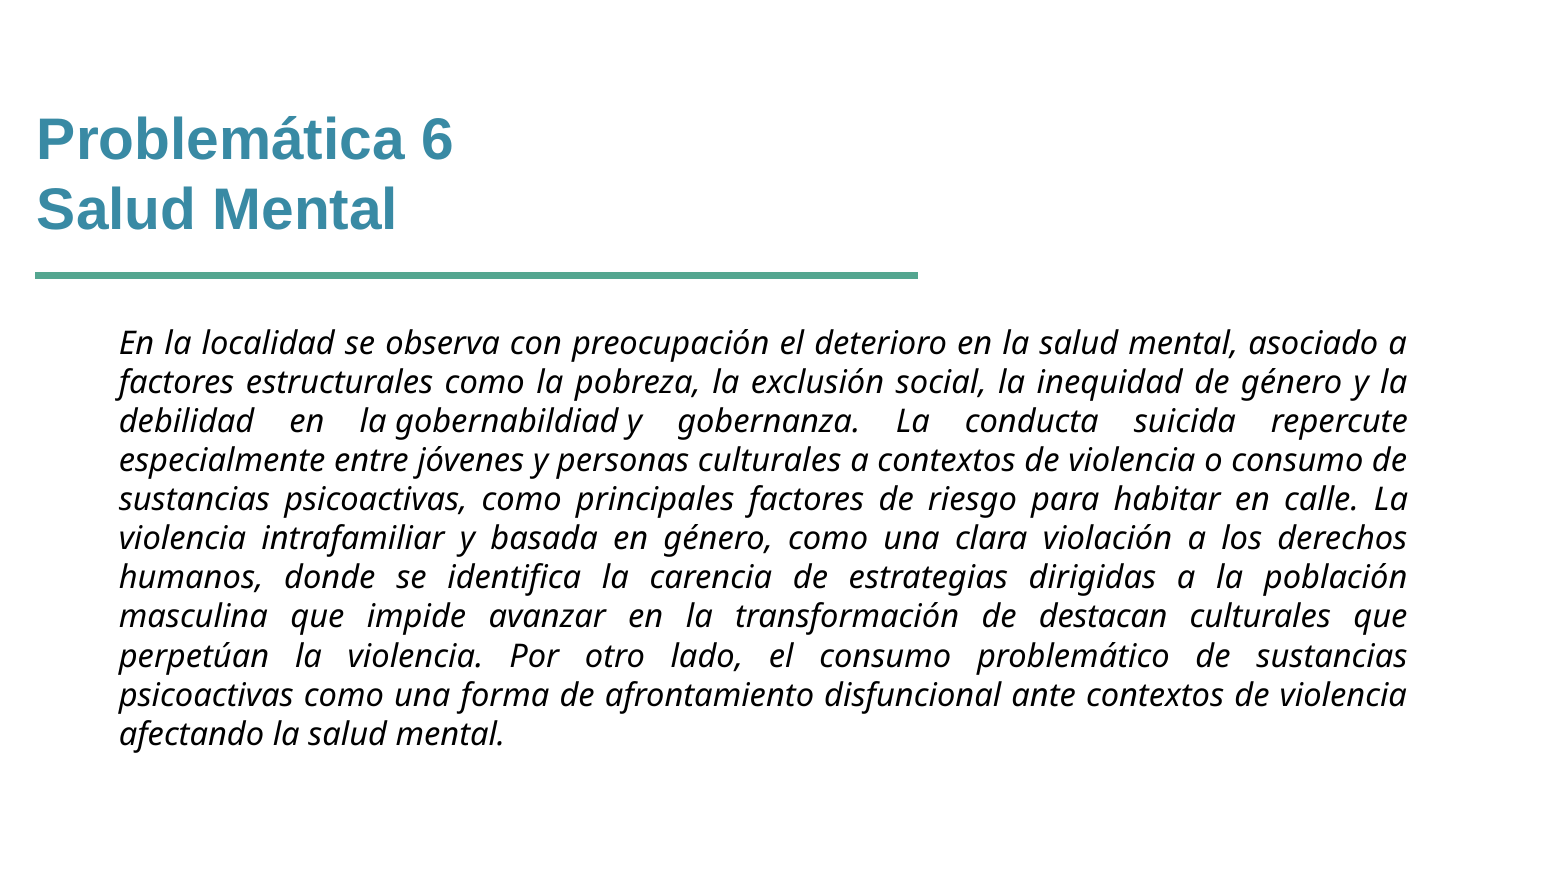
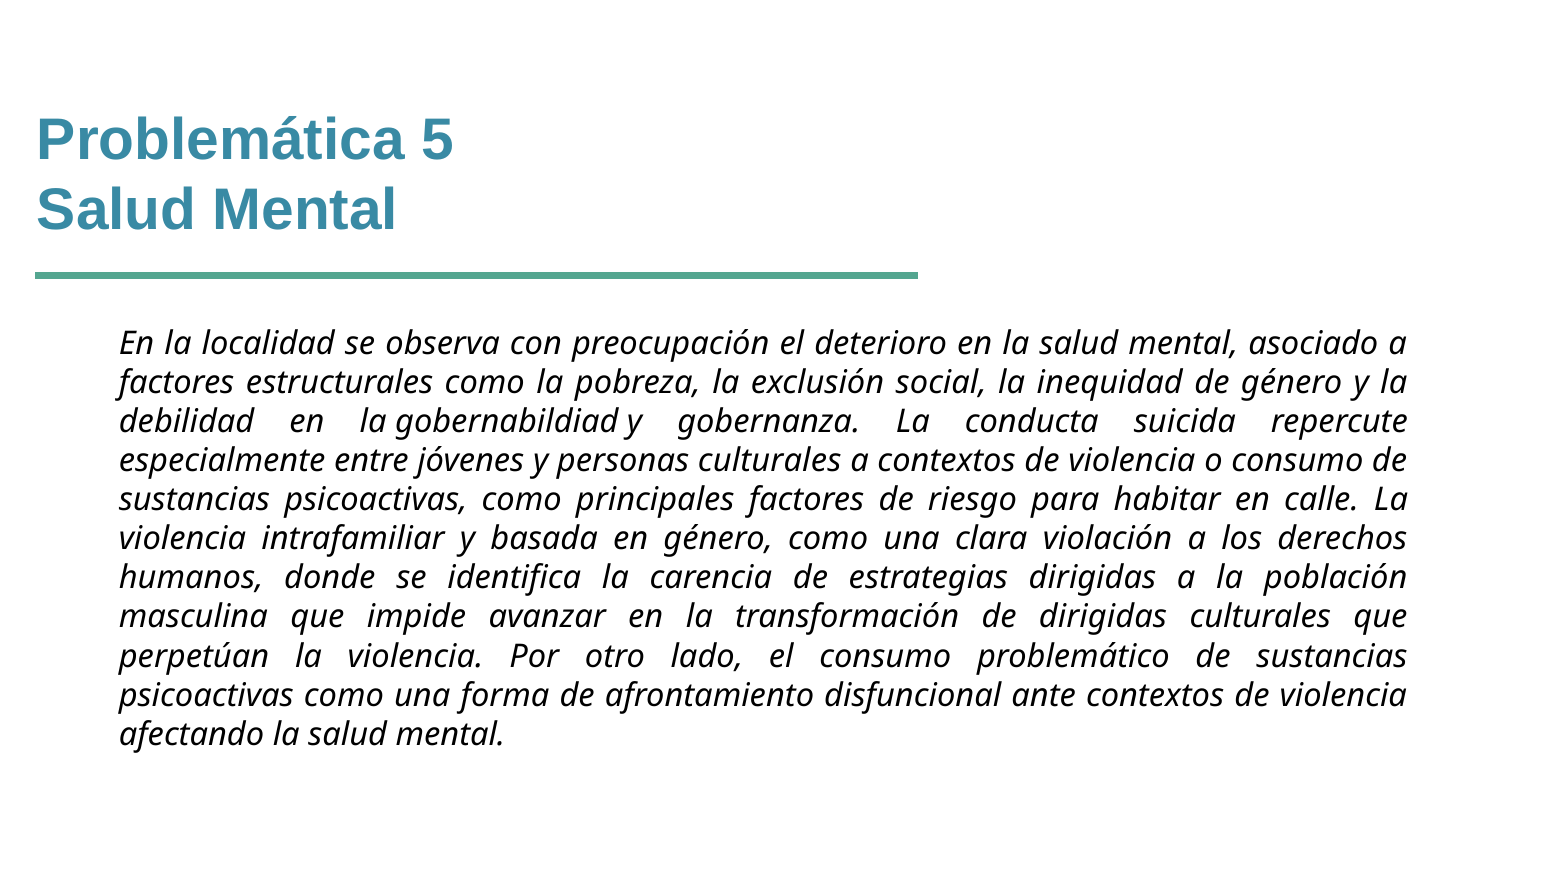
6: 6 -> 5
de destacan: destacan -> dirigidas
